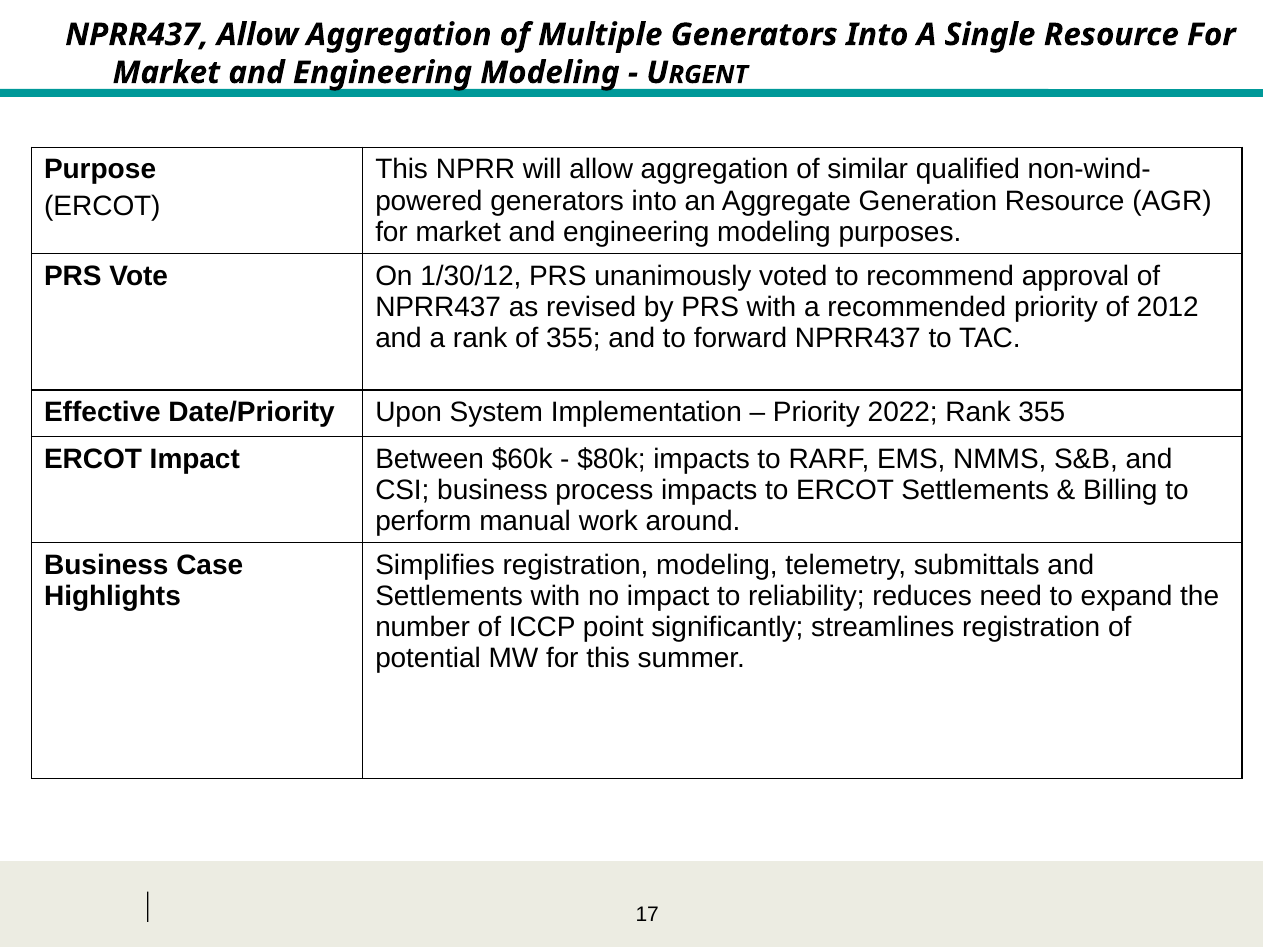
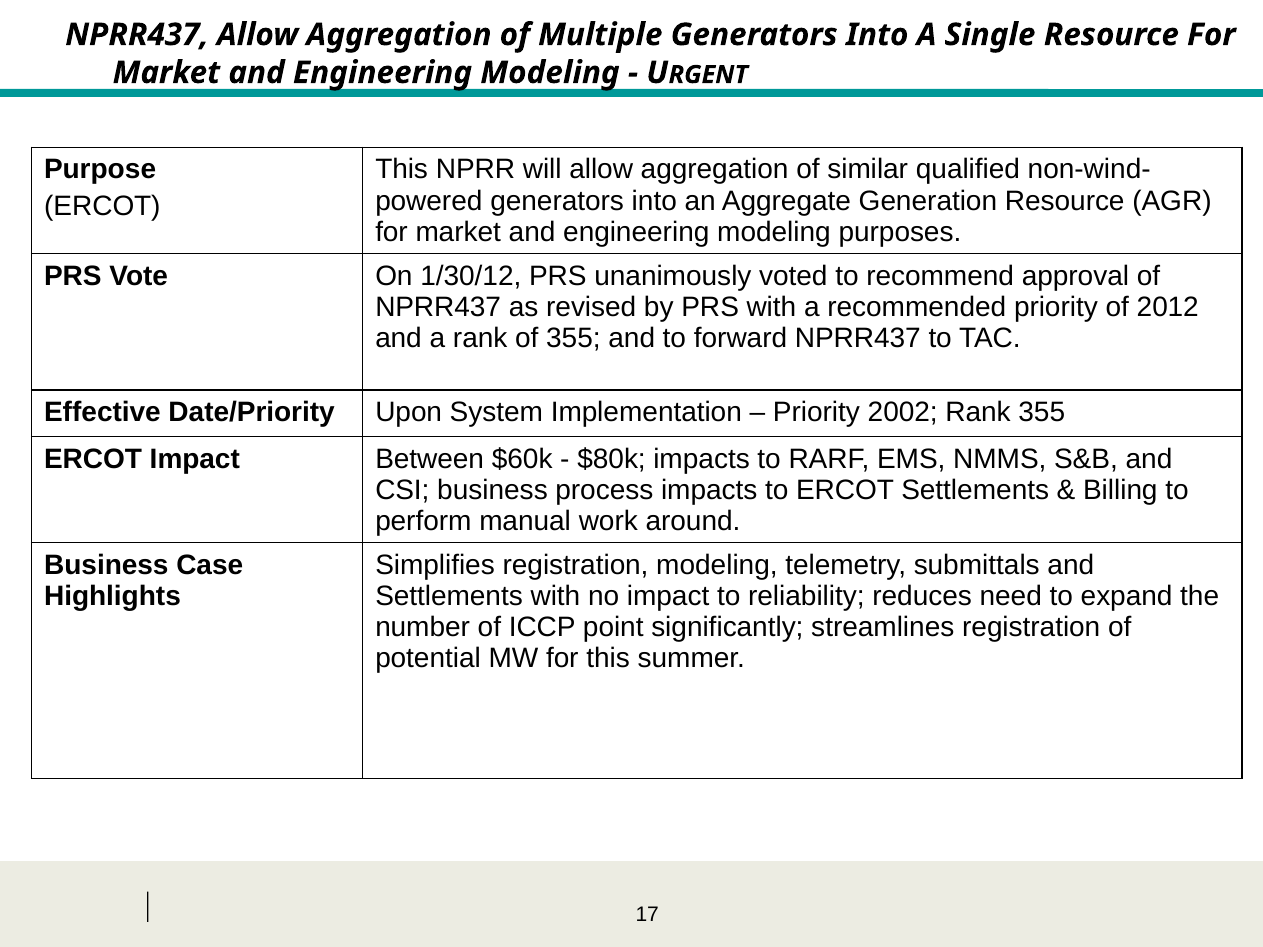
2022: 2022 -> 2002
